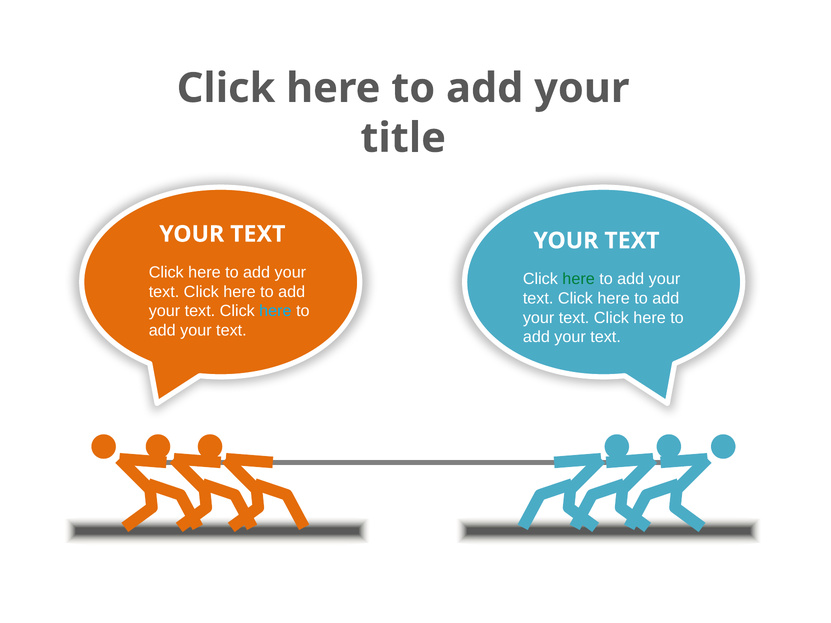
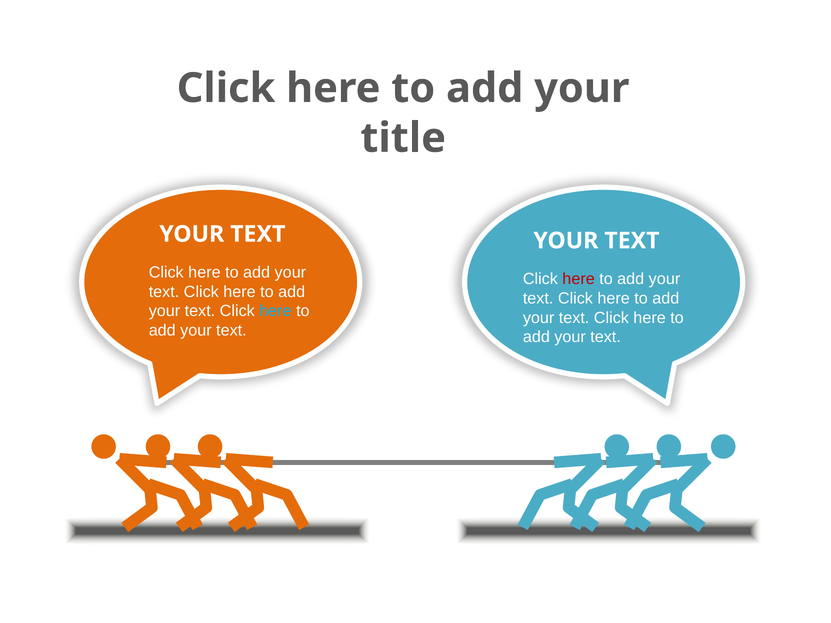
here at (579, 279) colour: green -> red
